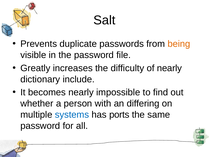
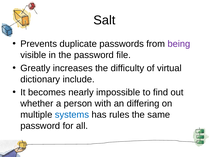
being colour: orange -> purple
of nearly: nearly -> virtual
ports: ports -> rules
